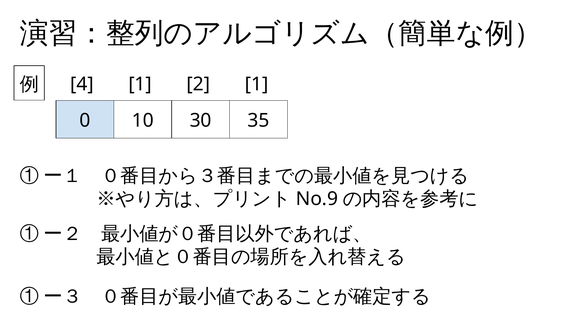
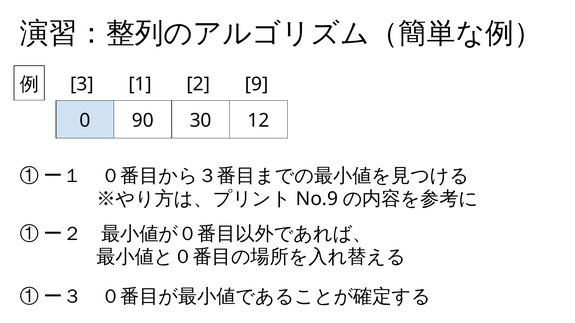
4: 4 -> 3
2 1: 1 -> 9
10: 10 -> 90
35: 35 -> 12
